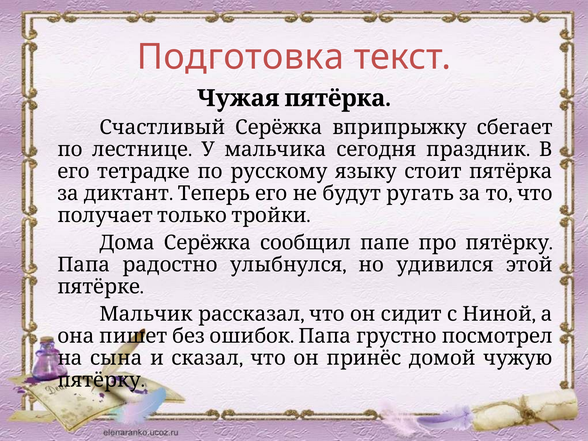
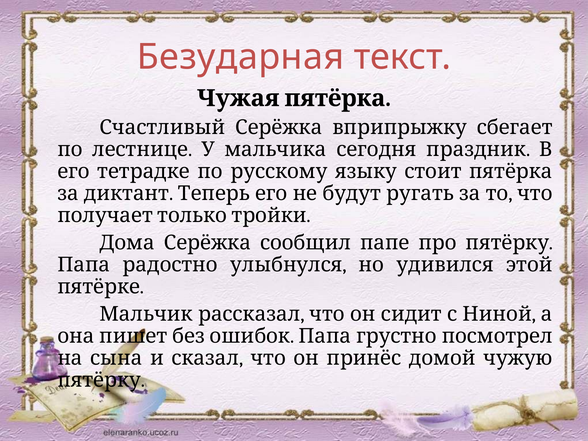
Подготовка: Подготовка -> Безударная
